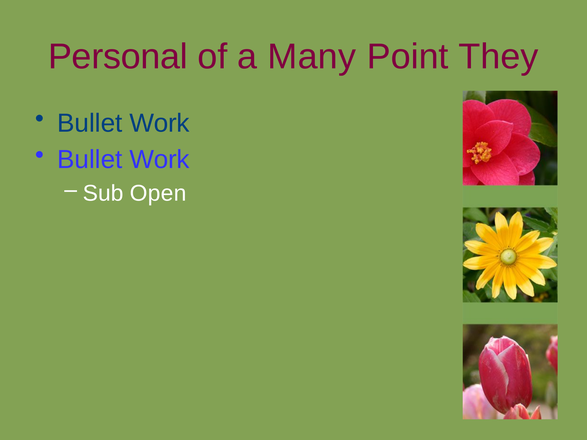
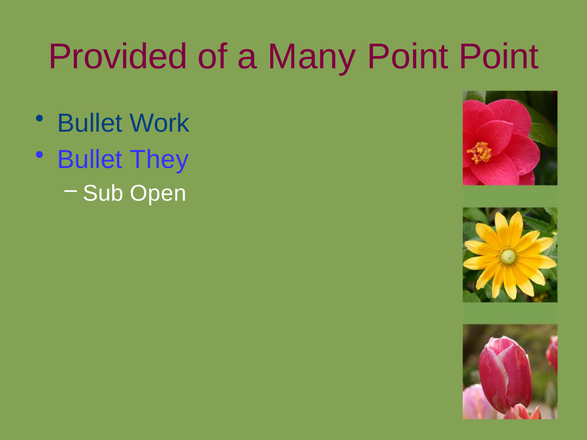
Personal: Personal -> Provided
Point They: They -> Point
Work at (160, 160): Work -> They
